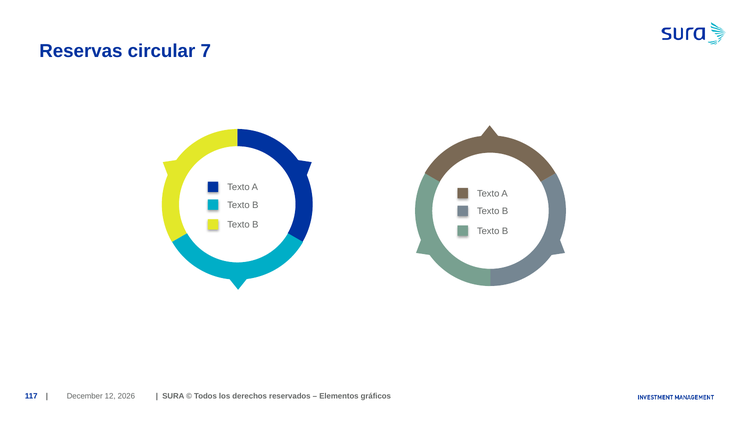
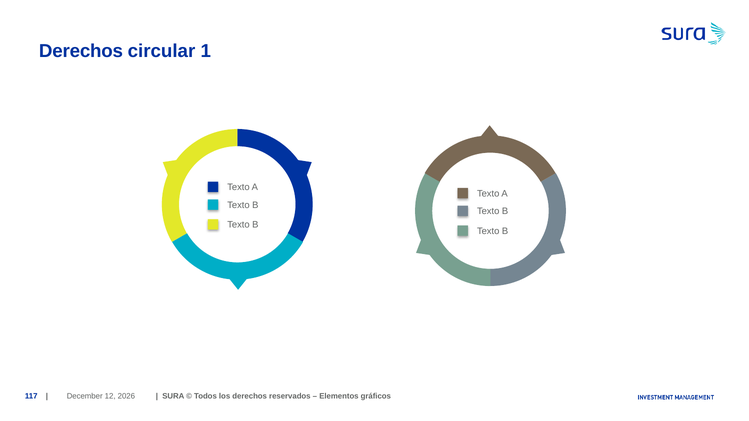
Reservas at (81, 51): Reservas -> Derechos
7: 7 -> 1
